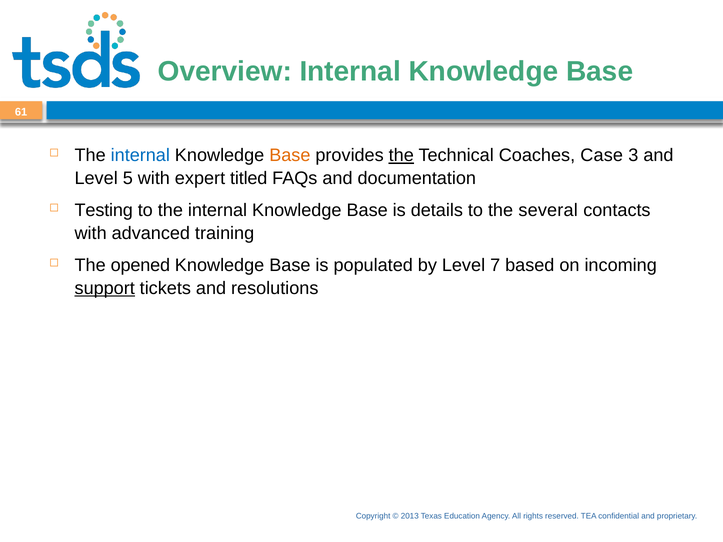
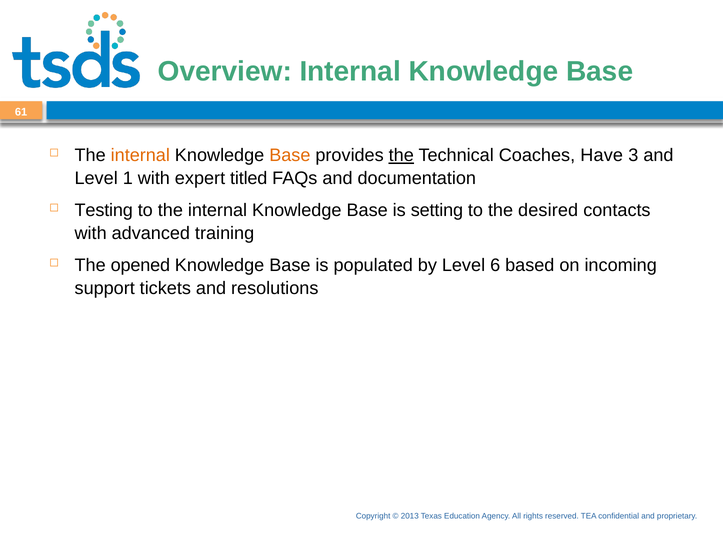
internal at (140, 156) colour: blue -> orange
Case: Case -> Have
5: 5 -> 1
details: details -> setting
several: several -> desired
7: 7 -> 6
support underline: present -> none
